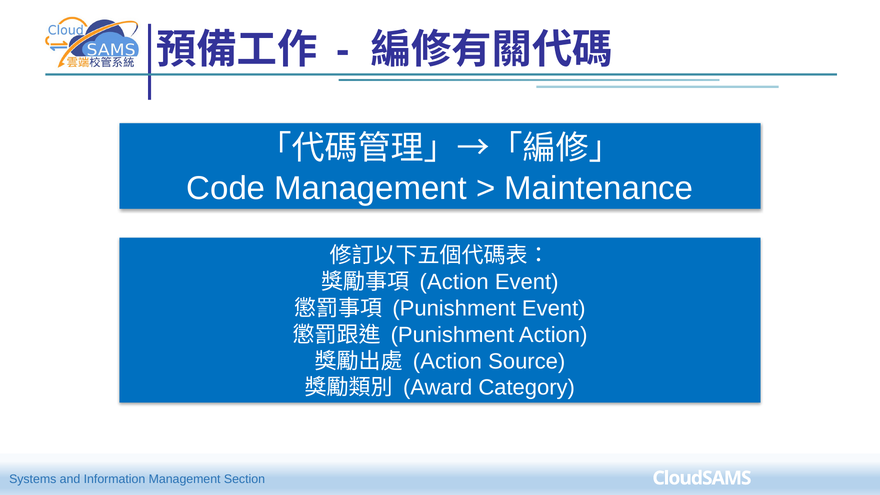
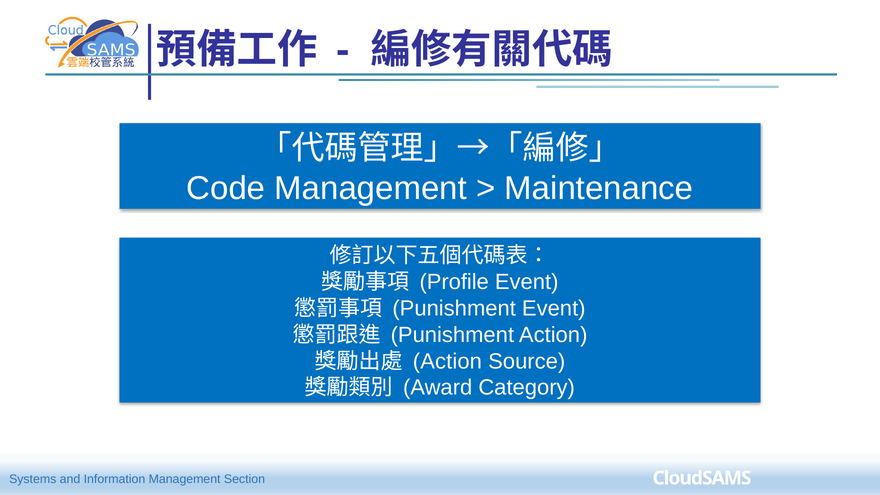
Action at (454, 282): Action -> Profile
